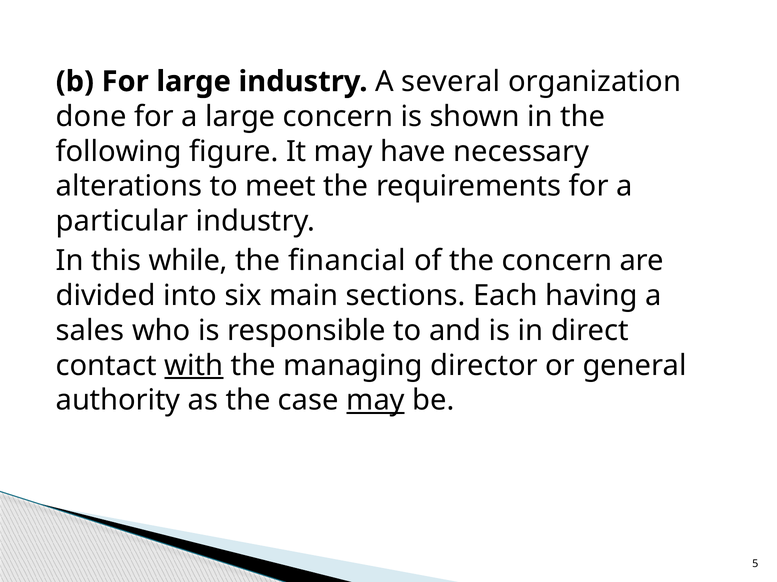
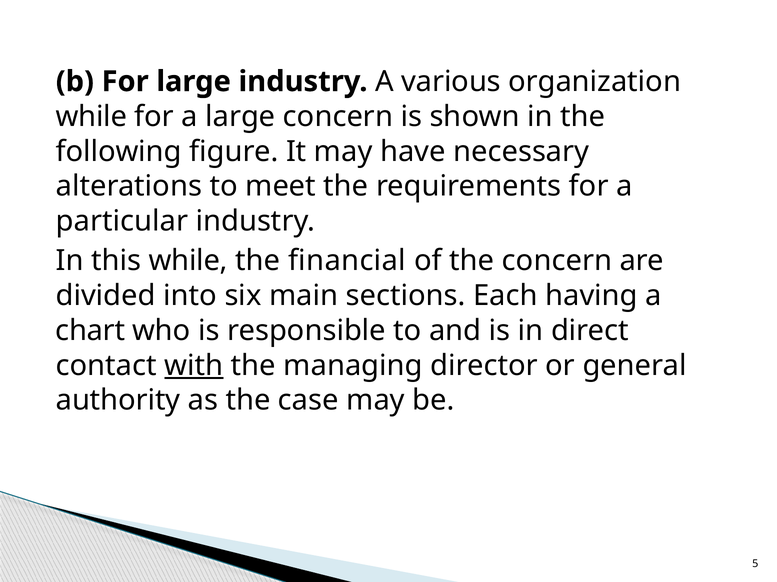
several: several -> various
done at (91, 117): done -> while
sales: sales -> chart
may at (376, 401) underline: present -> none
